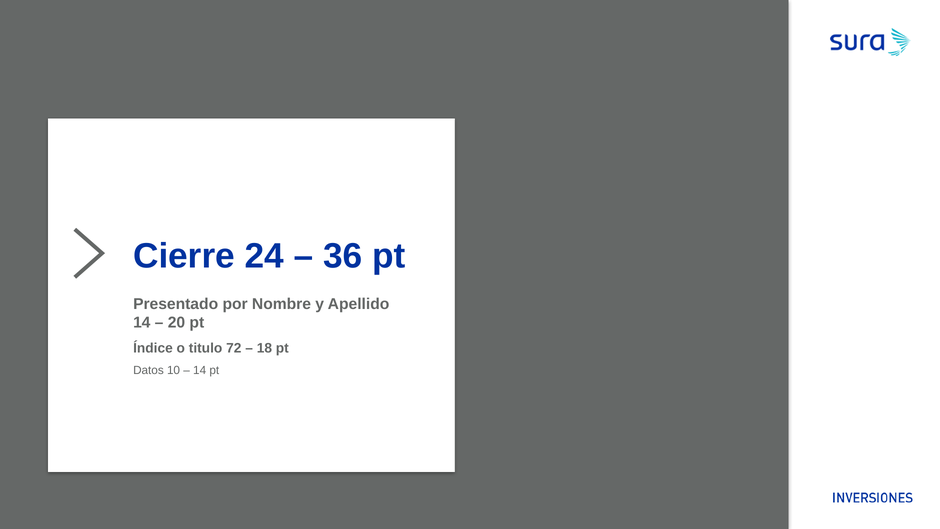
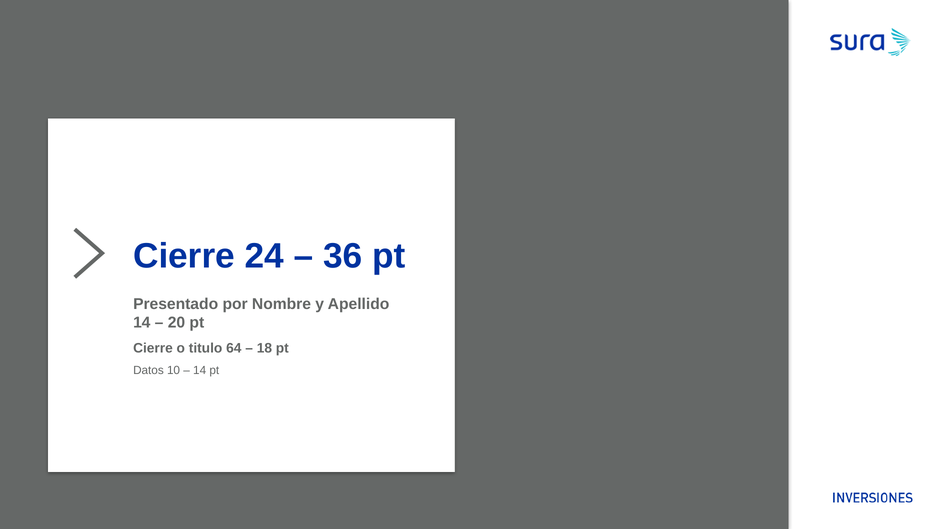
Índice at (153, 348): Índice -> Cierre
72: 72 -> 64
